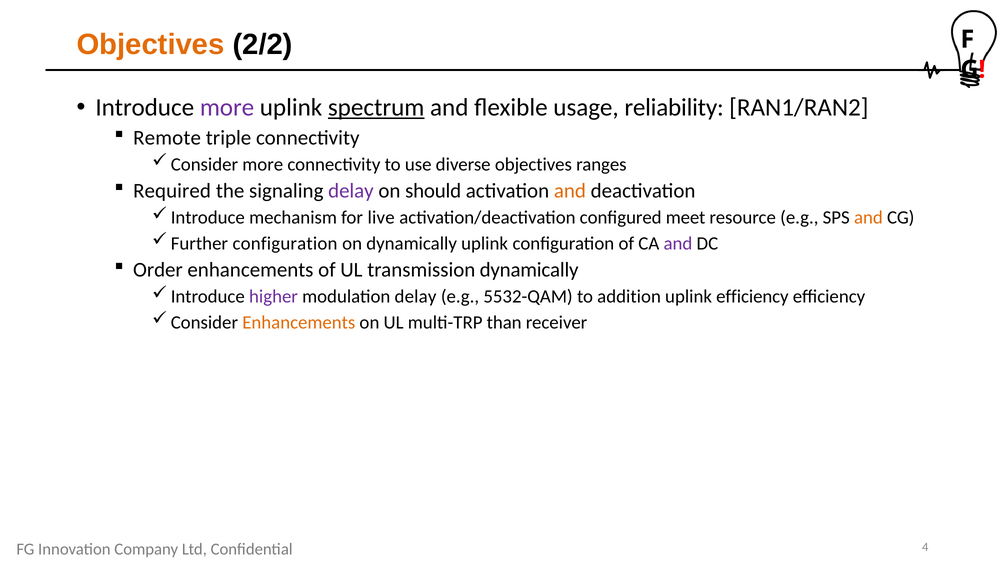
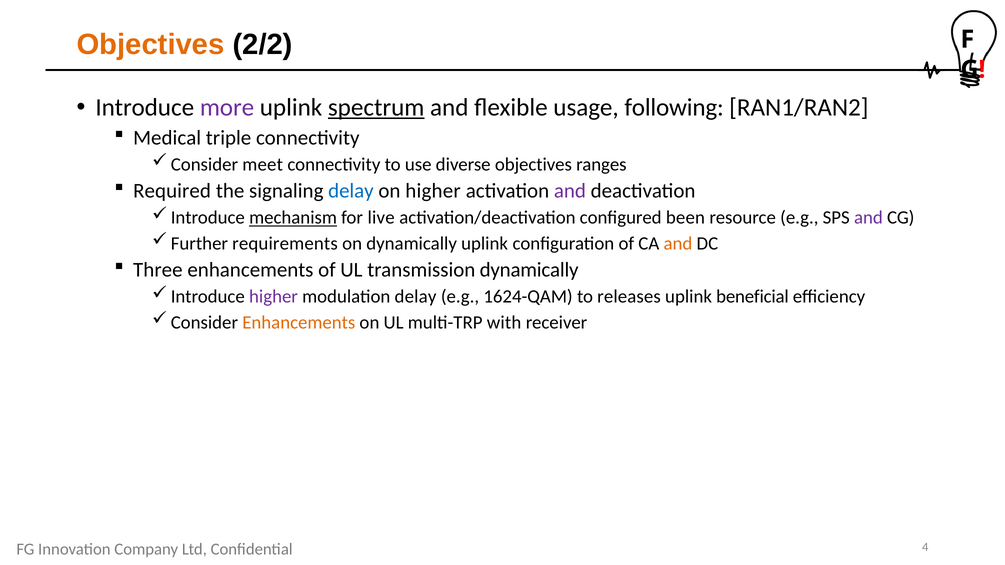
reliability: reliability -> following
Remote: Remote -> Medical
more at (263, 164): more -> meet
delay at (351, 191) colour: purple -> blue
on should: should -> higher
and at (570, 191) colour: orange -> purple
mechanism underline: none -> present
meet: meet -> been
and at (868, 218) colour: orange -> purple
configuration at (285, 243): configuration -> requirements
and at (678, 243) colour: purple -> orange
Order: Order -> Three
5532-QAM: 5532-QAM -> 1624-QAM
addition: addition -> releases
uplink efficiency: efficiency -> beneficial
than: than -> with
